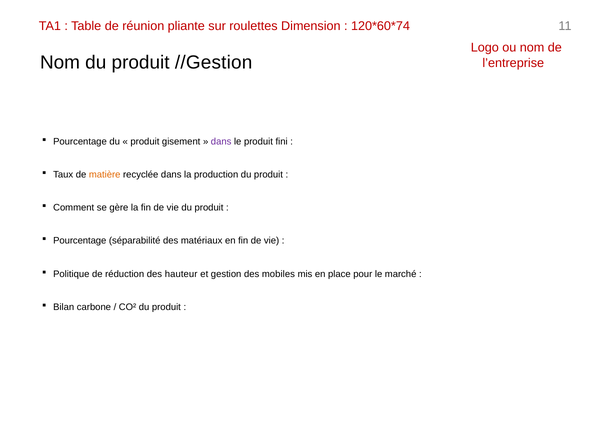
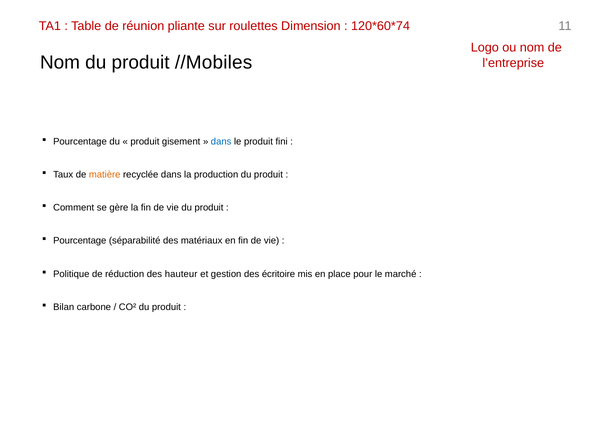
//Gestion: //Gestion -> //Mobiles
dans at (221, 142) colour: purple -> blue
mobiles: mobiles -> écritoire
